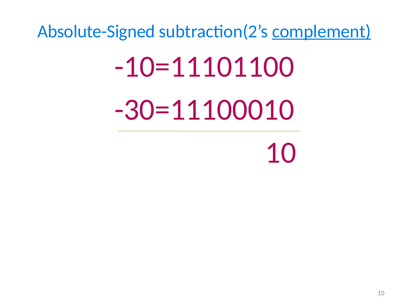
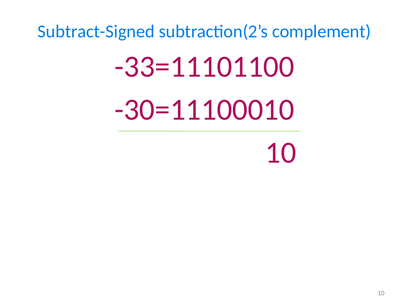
Absolute-Signed: Absolute-Signed -> Subtract-Signed
complement underline: present -> none
-10=11101100: -10=11101100 -> -33=11101100
